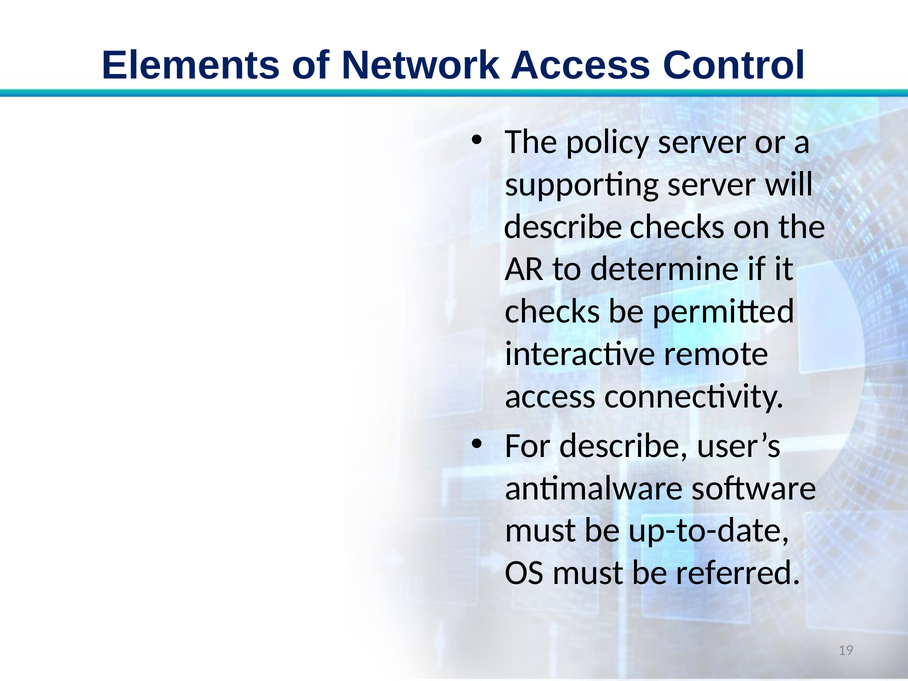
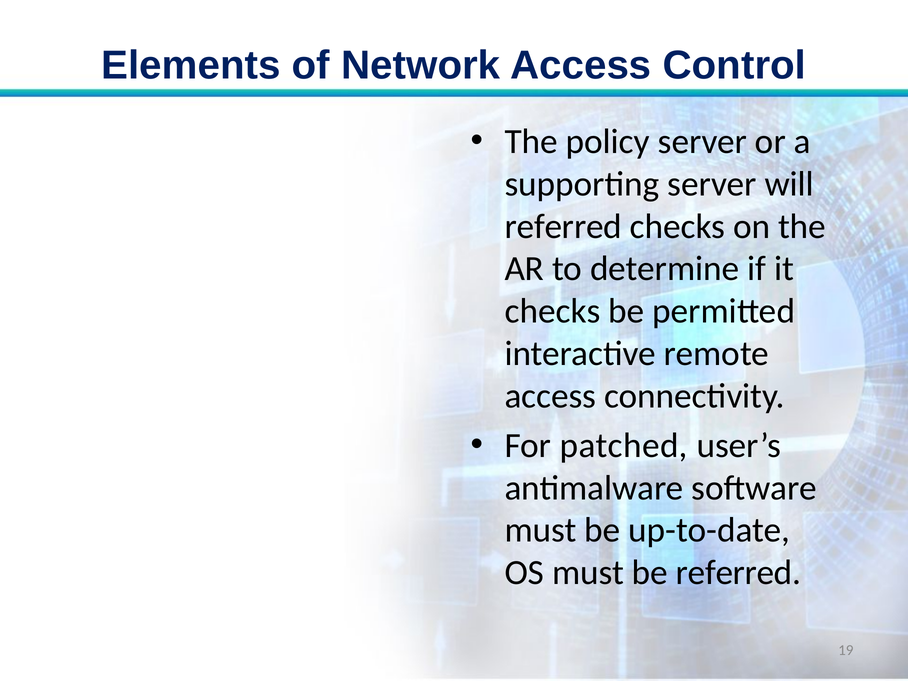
describe at (563, 226): describe -> referred
For describe: describe -> patched
